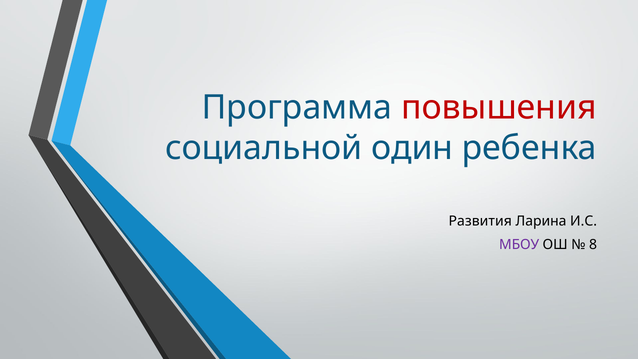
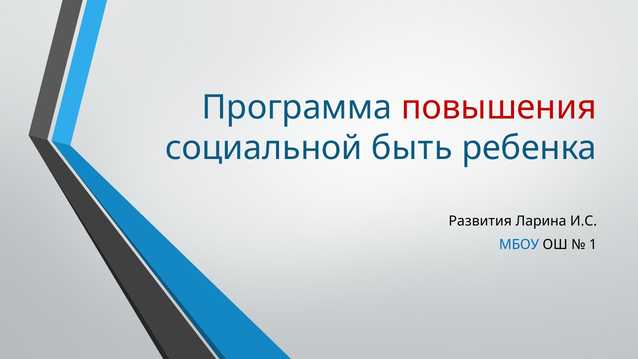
один: один -> быть
МБОУ colour: purple -> blue
8: 8 -> 1
